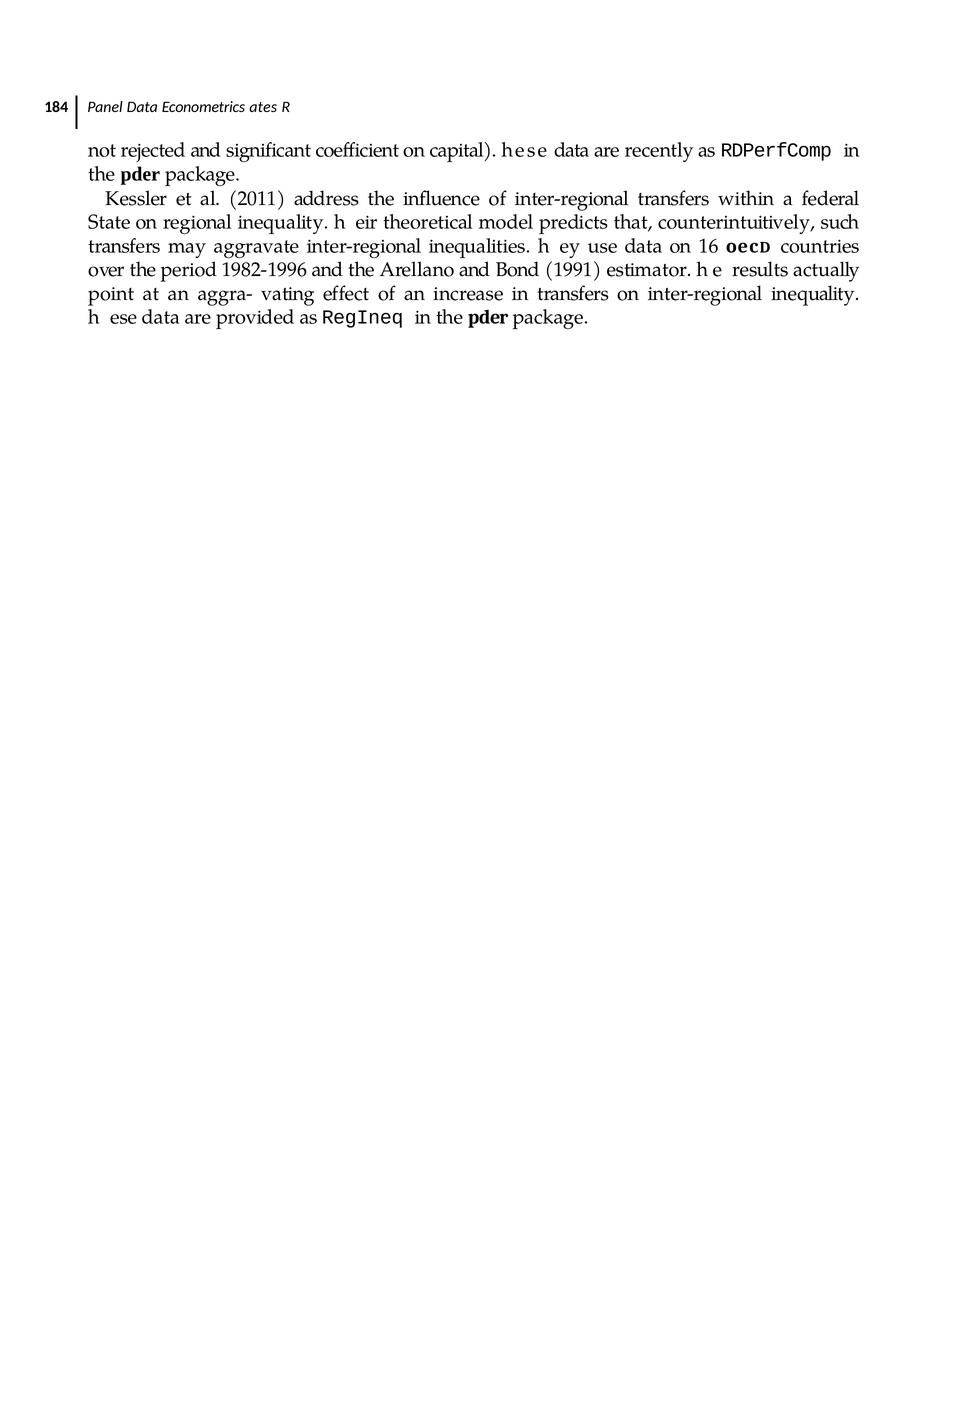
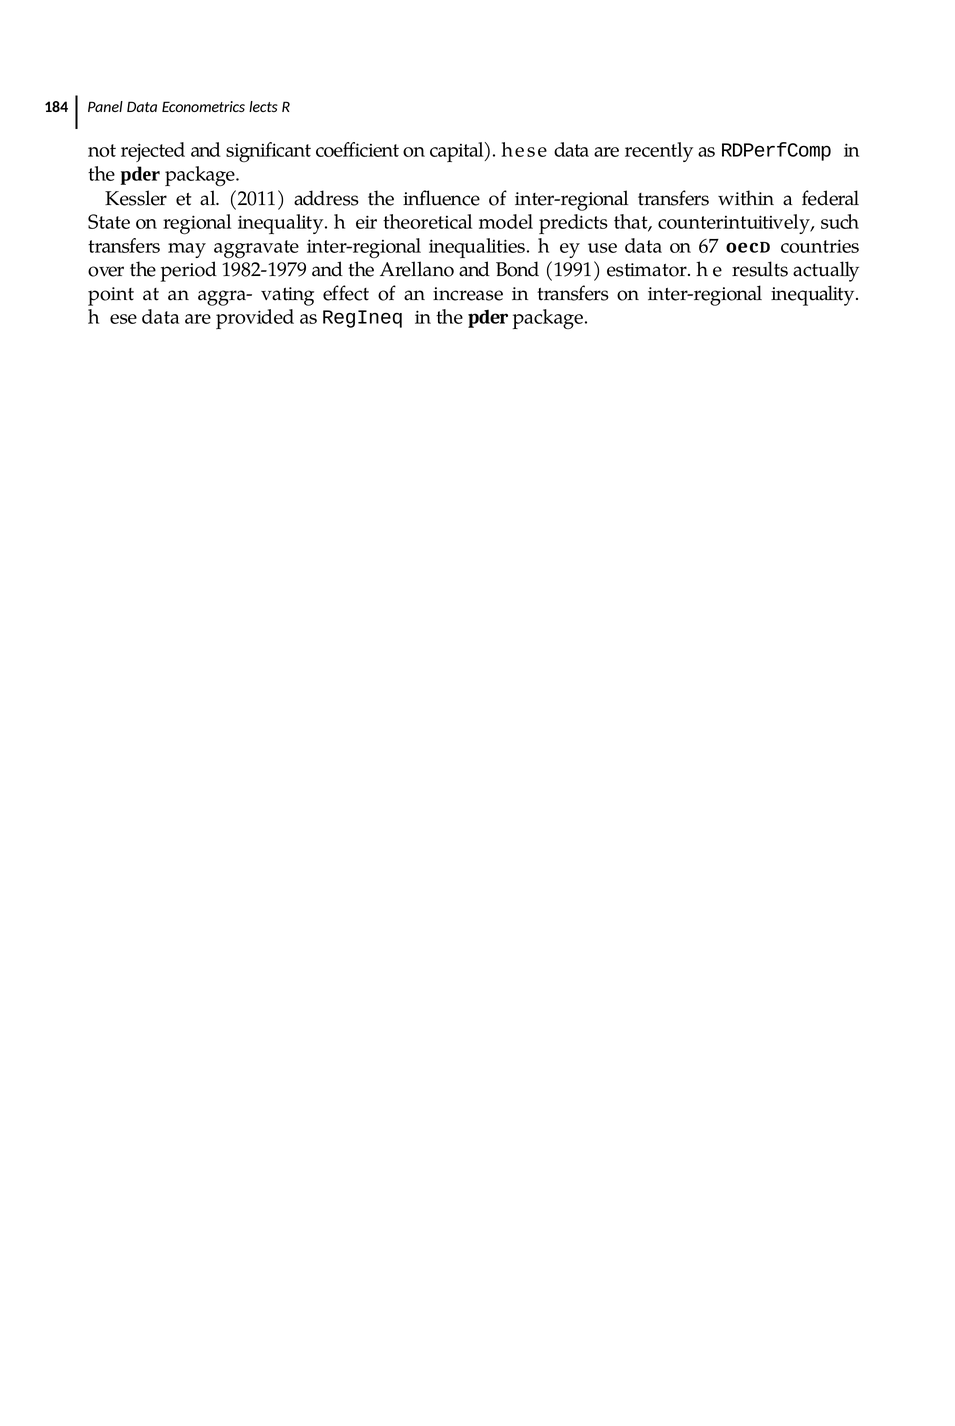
ates: ates -> lects
16: 16 -> 67
1982-1996: 1982-1996 -> 1982-1979
